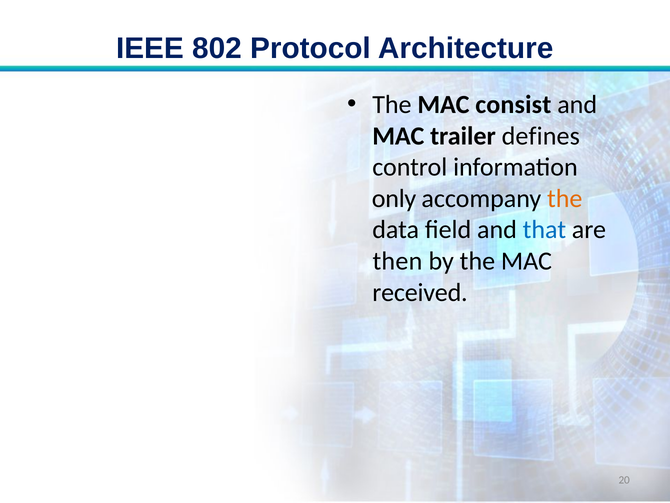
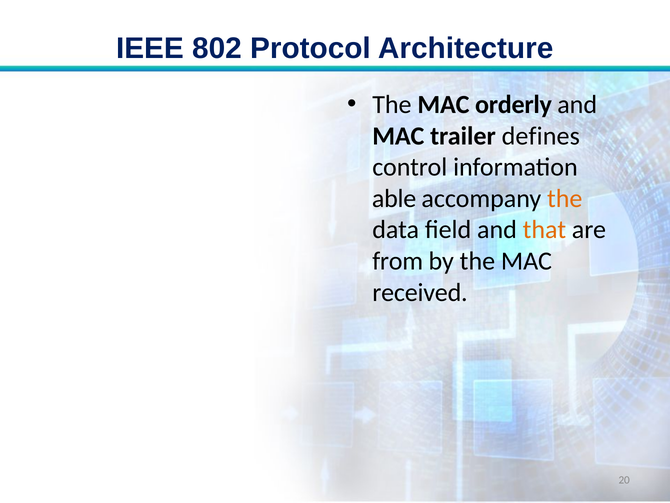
consist: consist -> orderly
only: only -> able
that colour: blue -> orange
then: then -> from
